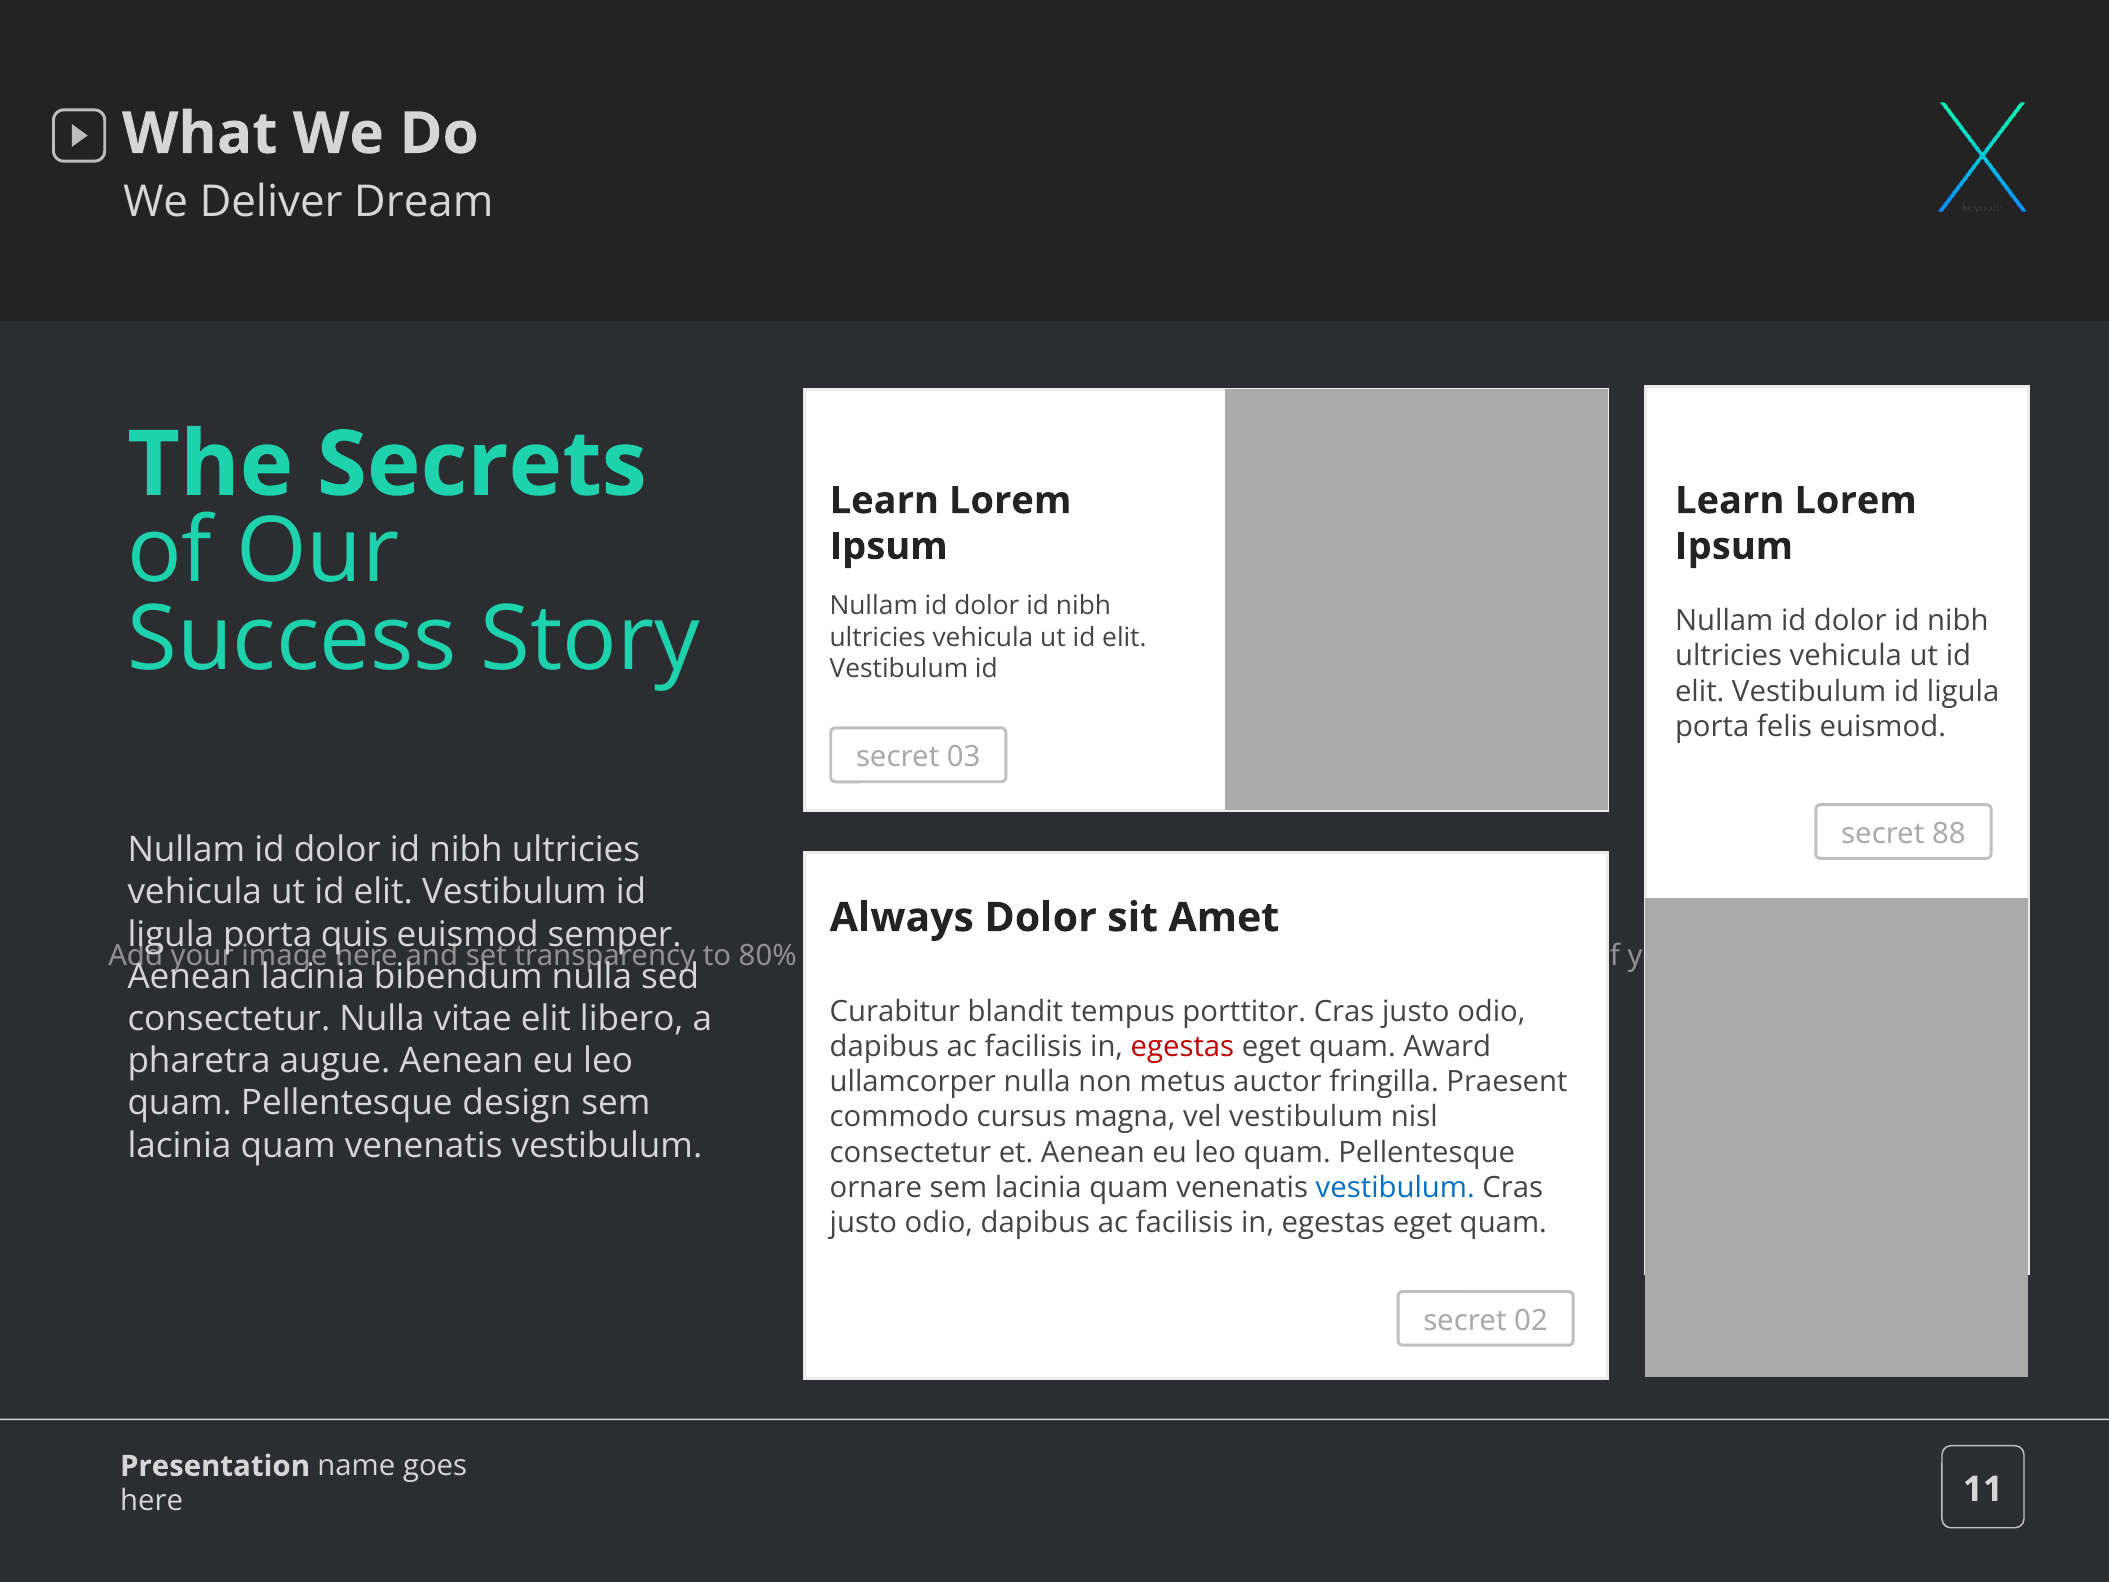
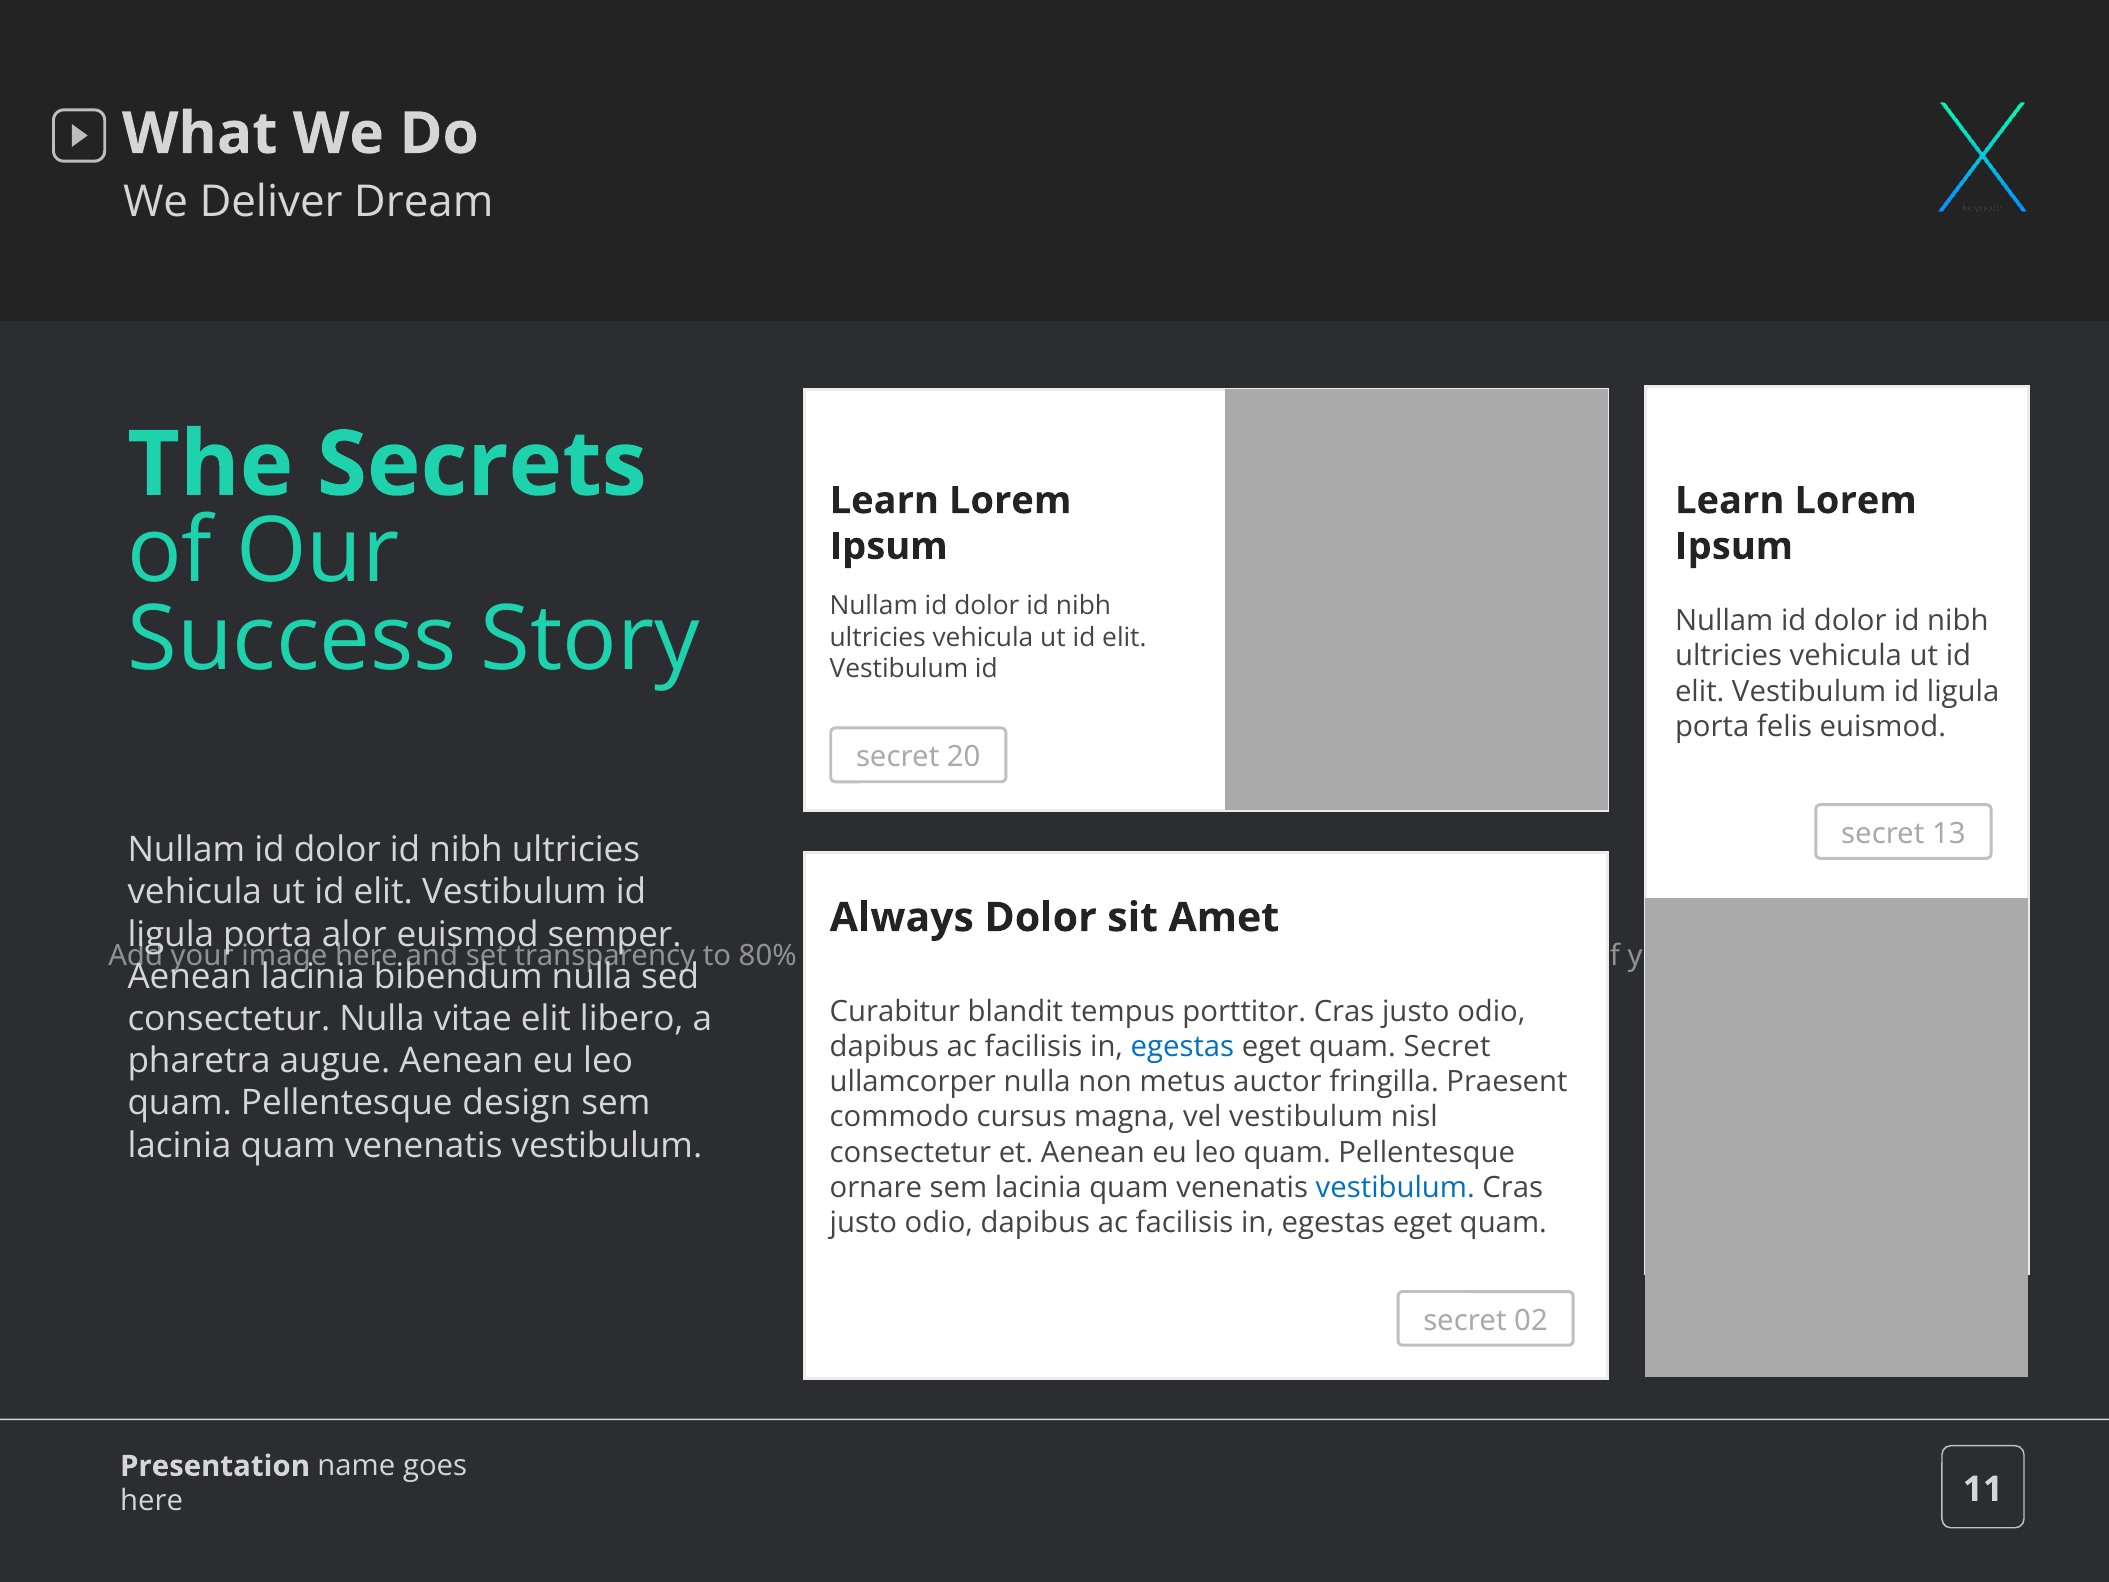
03: 03 -> 20
88: 88 -> 13
quis: quis -> alor
egestas at (1182, 1047) colour: red -> blue
quam Award: Award -> Secret
